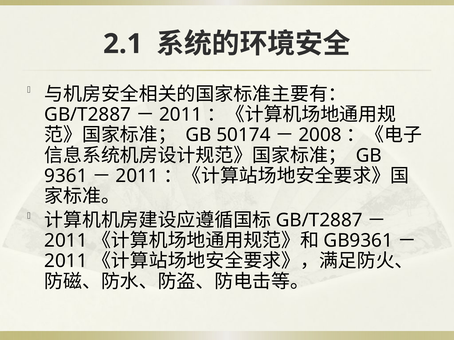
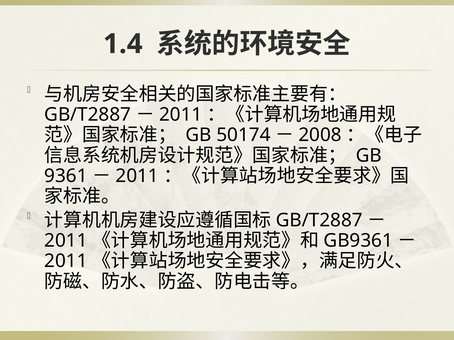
2.1: 2.1 -> 1.4
